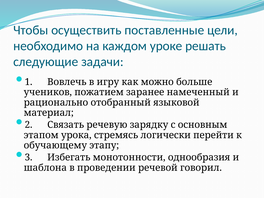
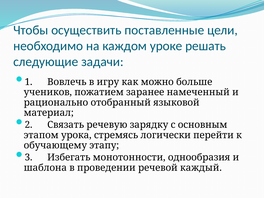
говорил: говорил -> каждый
